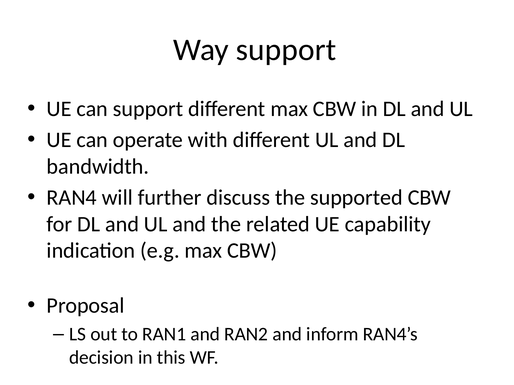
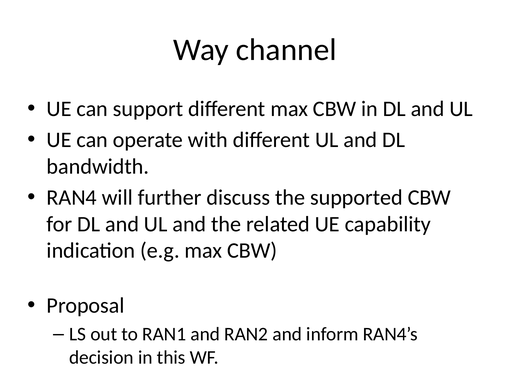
Way support: support -> channel
